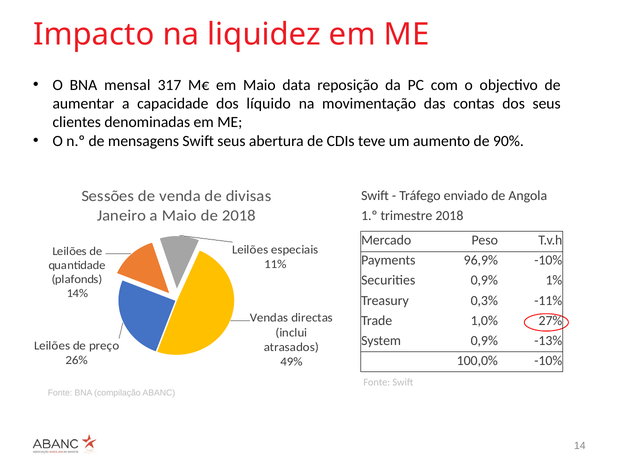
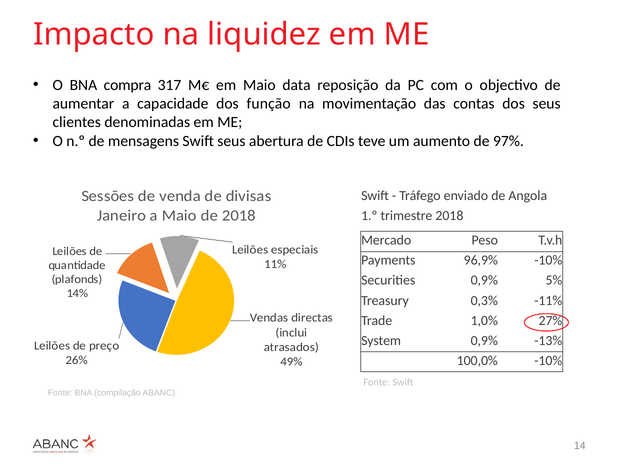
mensal: mensal -> compra
líquido: líquido -> função
90%: 90% -> 97%
1%: 1% -> 5%
